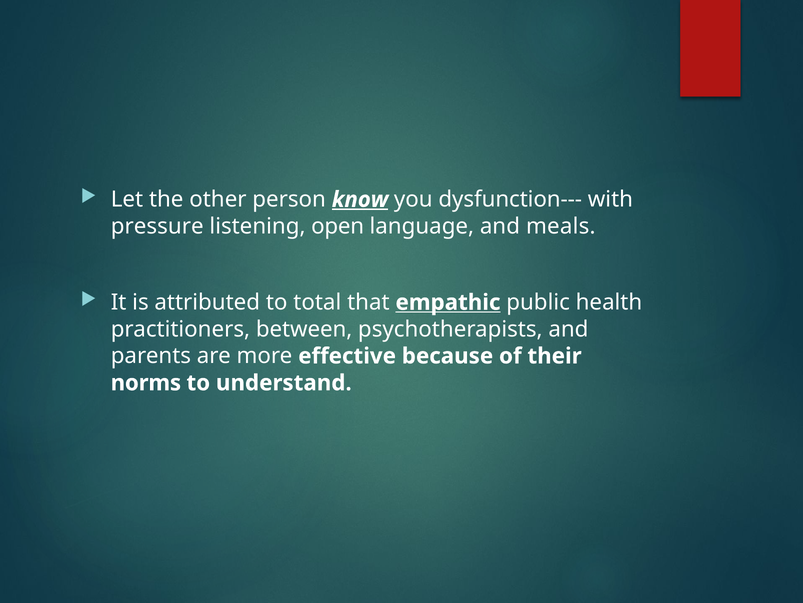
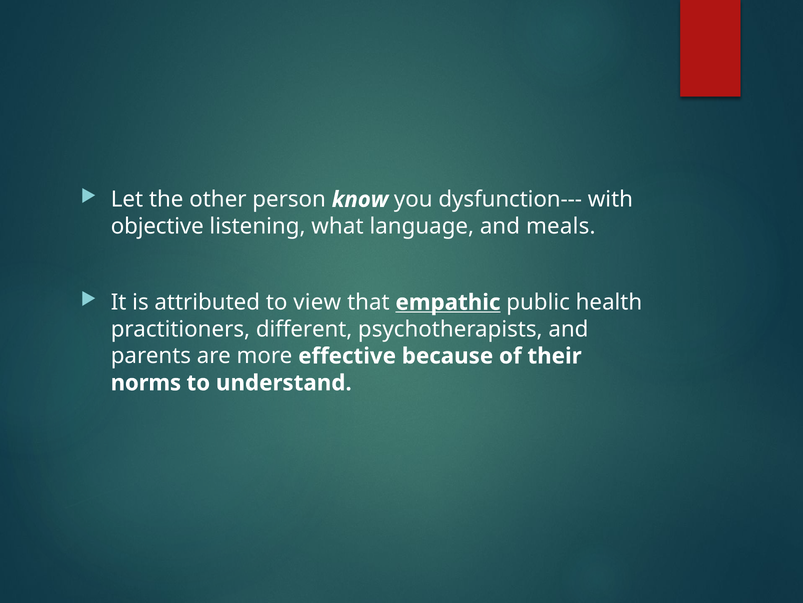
know underline: present -> none
pressure: pressure -> objective
open: open -> what
total: total -> view
between: between -> different
